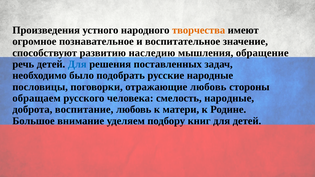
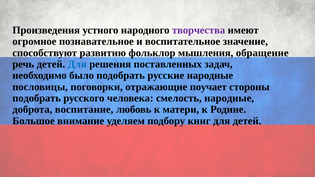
творчества colour: orange -> purple
наследию: наследию -> фольклор
отражающие любовь: любовь -> поучает
обращаем at (37, 98): обращаем -> подобрать
